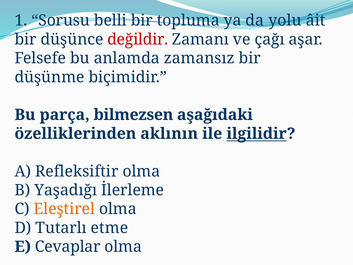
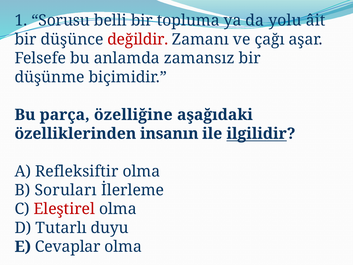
bilmezsen: bilmezsen -> özelliğine
aklının: aklının -> insanın
Yaşadığı: Yaşadığı -> Soruları
Eleştirel colour: orange -> red
etme: etme -> duyu
